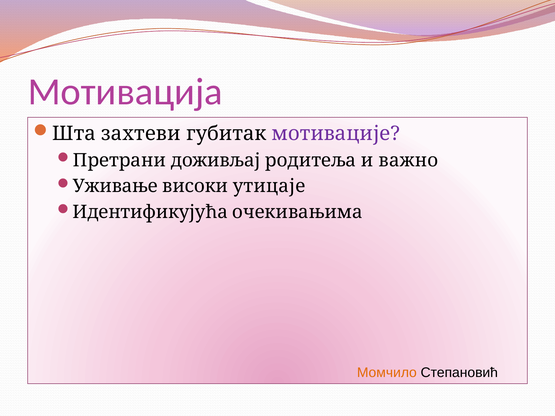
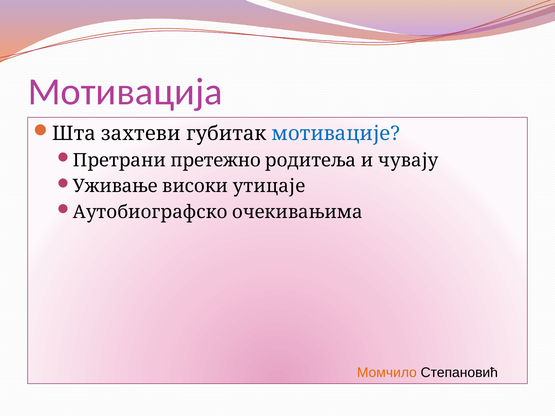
мотивације colour: purple -> blue
доживљај: доживљај -> претежно
важно: важно -> чувају
Идентификујућа: Идентификујућа -> Аутобиографско
